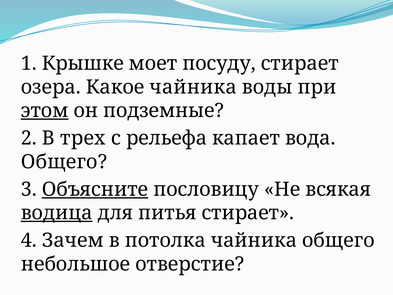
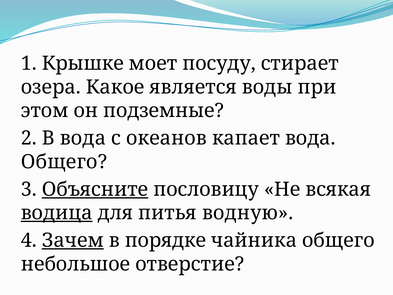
Какое чайника: чайника -> является
этом underline: present -> none
В трех: трех -> вода
рельефа: рельефа -> океанов
питья стирает: стирает -> водную
Зачем underline: none -> present
потолка: потолка -> порядке
